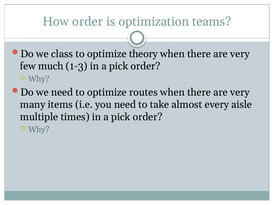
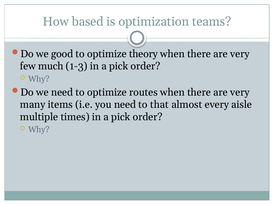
How order: order -> based
class: class -> good
take: take -> that
